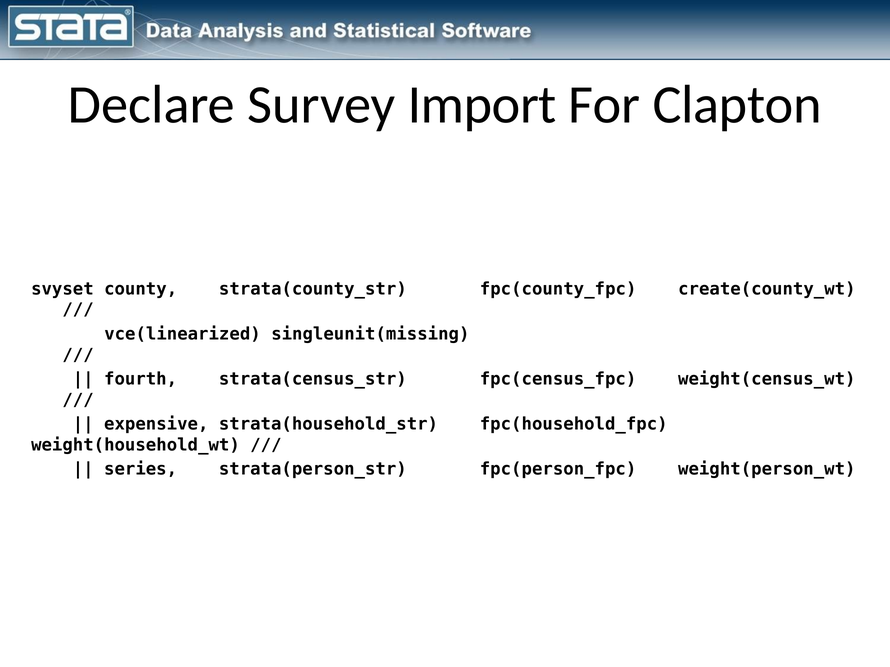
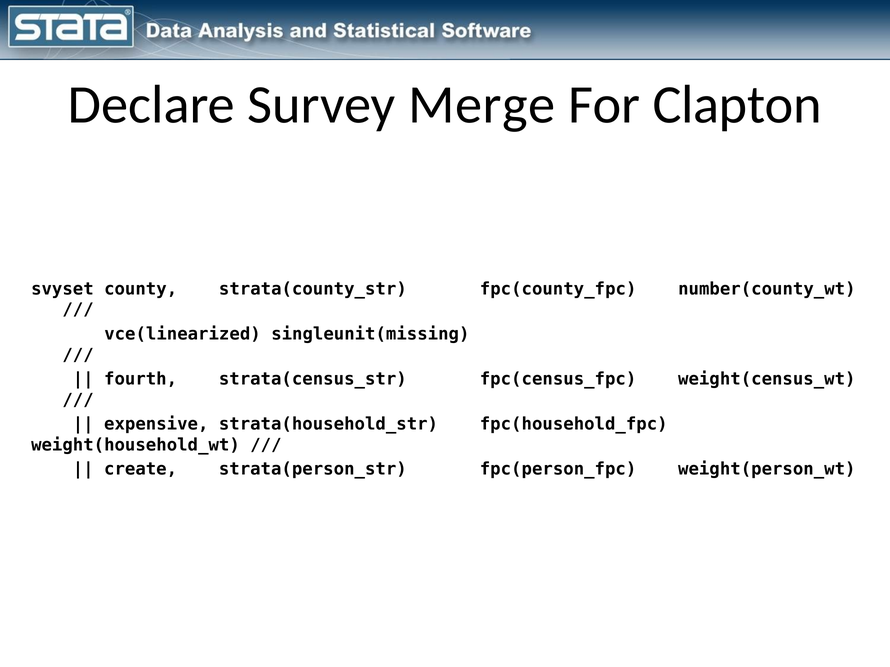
Import: Import -> Merge
create(county_wt: create(county_wt -> number(county_wt
series: series -> create
